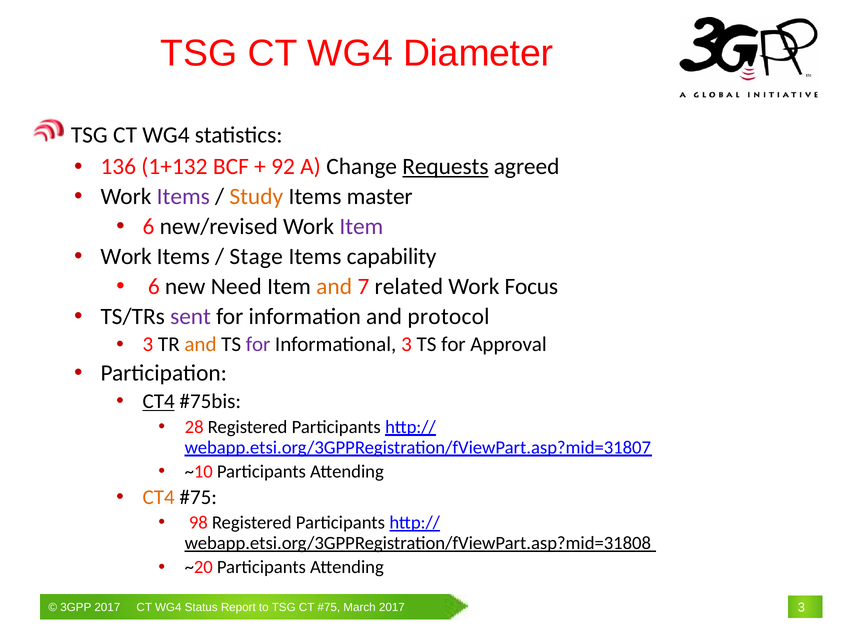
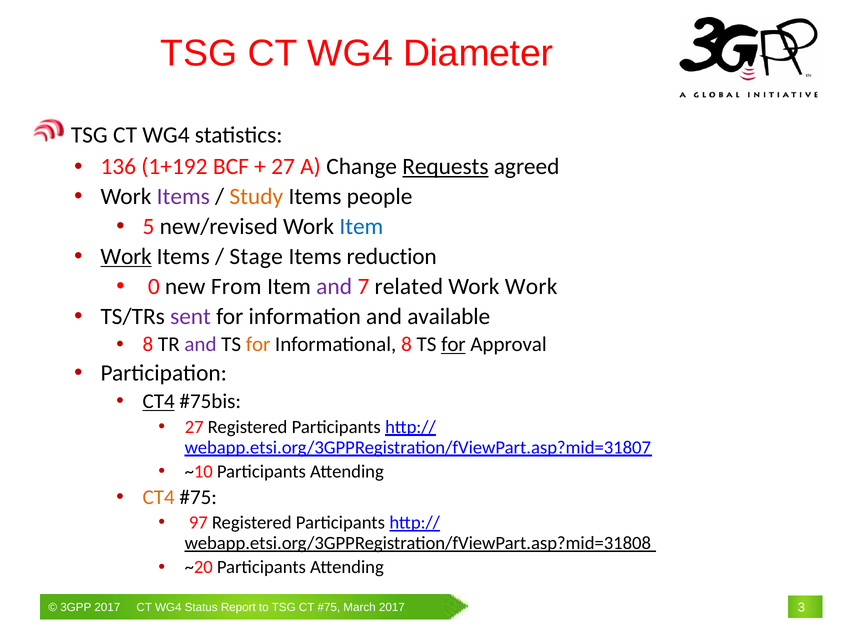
1+132: 1+132 -> 1+192
92 at (283, 167): 92 -> 27
master: master -> people
6 at (149, 227): 6 -> 5
Item at (361, 227) colour: purple -> blue
Work at (126, 257) underline: none -> present
capability: capability -> reduction
6 at (154, 287): 6 -> 0
Need: Need -> From
and at (334, 287) colour: orange -> purple
Work Focus: Focus -> Work
protocol: protocol -> available
3 at (148, 345): 3 -> 8
and at (200, 345) colour: orange -> purple
for at (258, 345) colour: purple -> orange
Informational 3: 3 -> 8
for at (453, 345) underline: none -> present
28 at (194, 427): 28 -> 27
98: 98 -> 97
